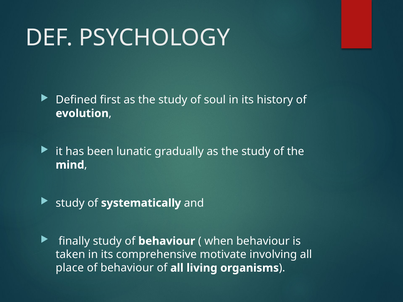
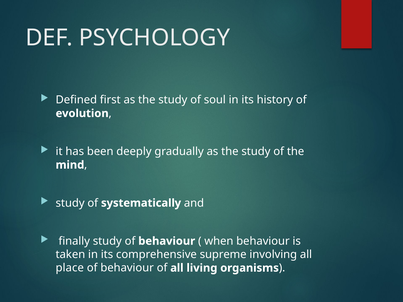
lunatic: lunatic -> deeply
motivate: motivate -> supreme
